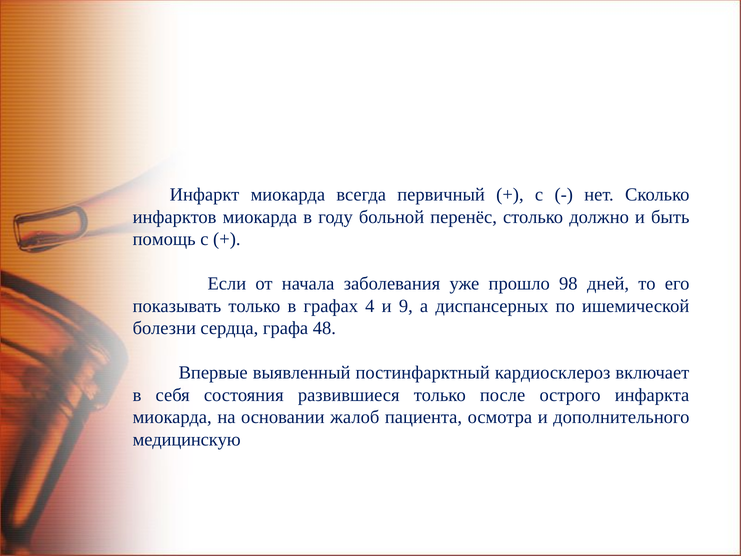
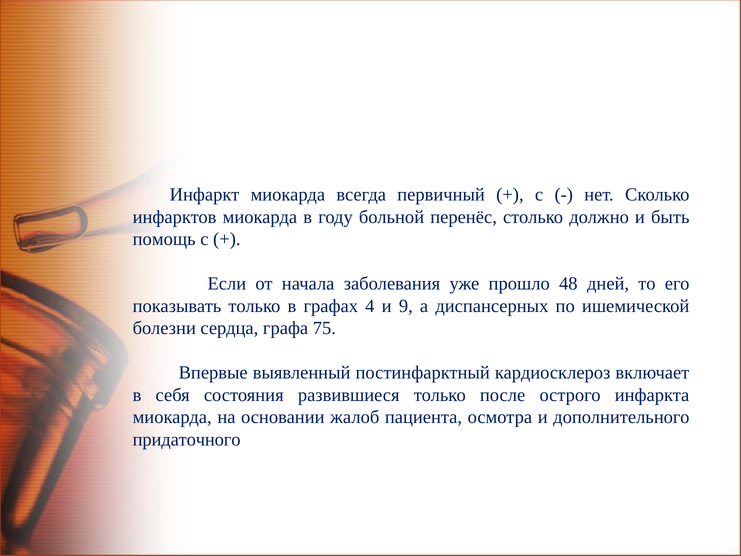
98: 98 -> 48
48: 48 -> 75
медицинскую: медицинскую -> придаточного
